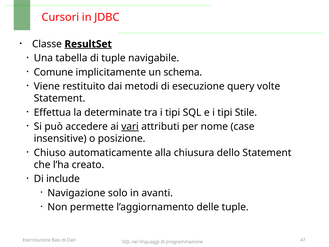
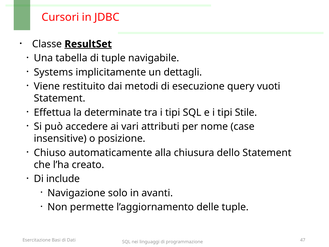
Comune: Comune -> Systems
schema: schema -> dettagli
volte: volte -> vuoti
vari underline: present -> none
